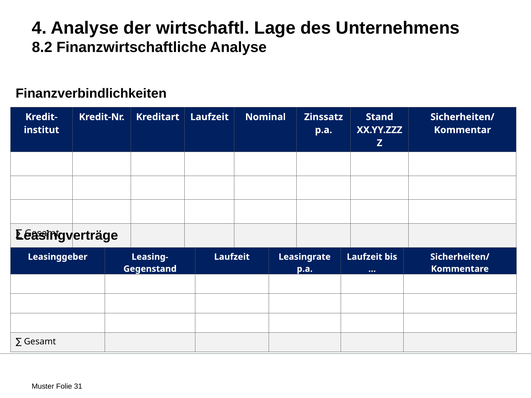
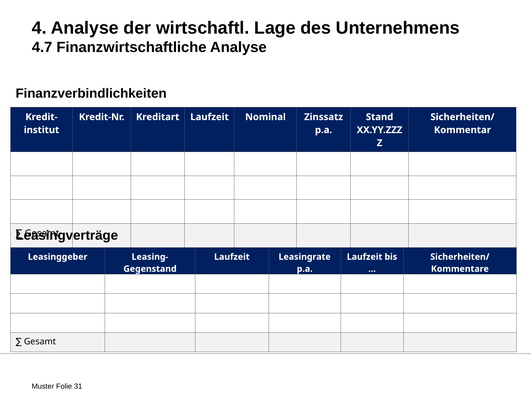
8.2: 8.2 -> 4.7
